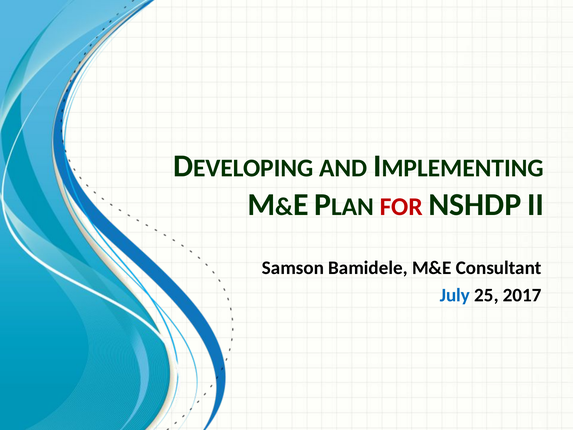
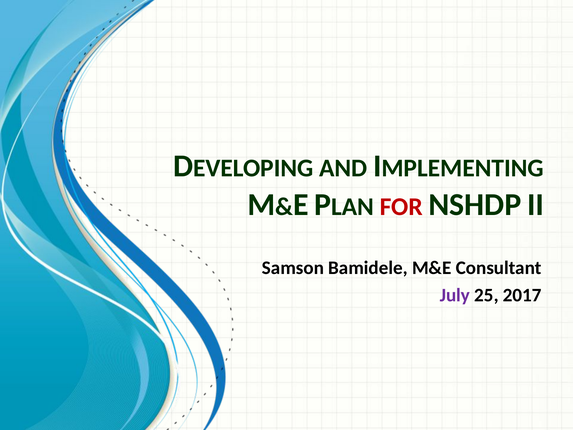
July colour: blue -> purple
